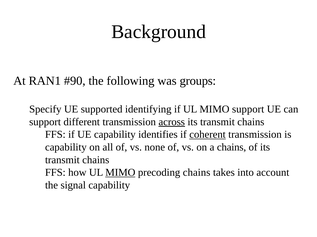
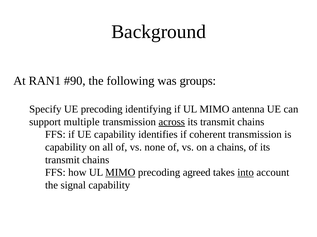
UE supported: supported -> precoding
MIMO support: support -> antenna
different: different -> multiple
coherent underline: present -> none
precoding chains: chains -> agreed
into underline: none -> present
